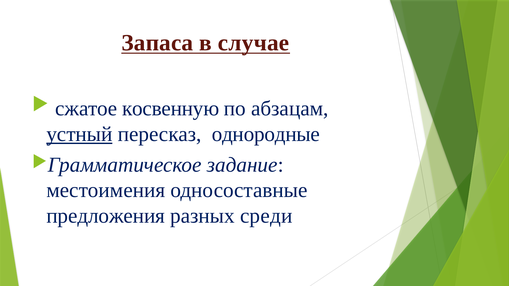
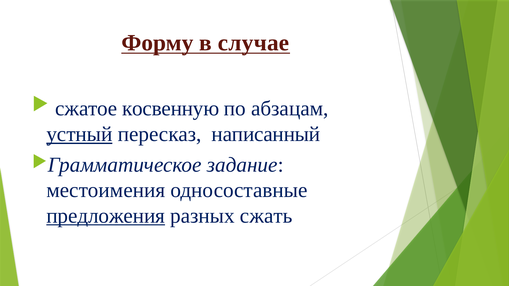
Запаса: Запаса -> Форму
однородные: однородные -> написанный
предложения underline: none -> present
среди: среди -> сжать
